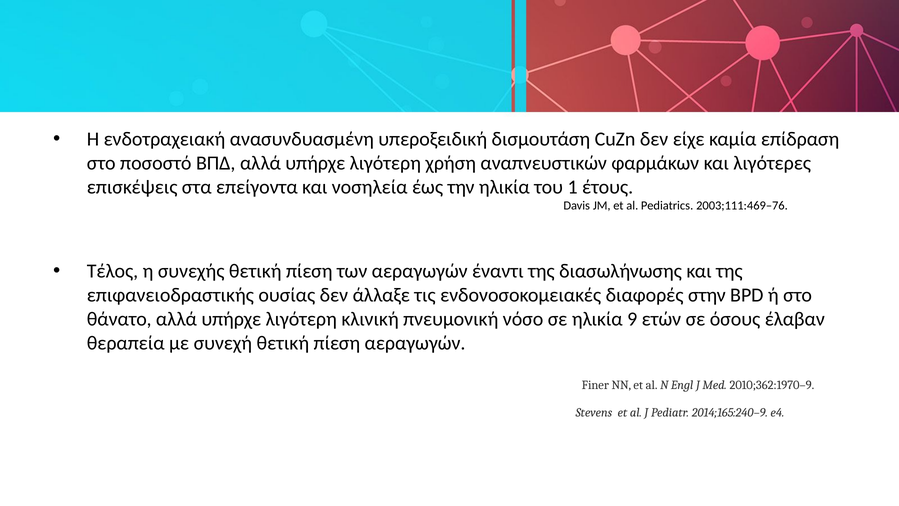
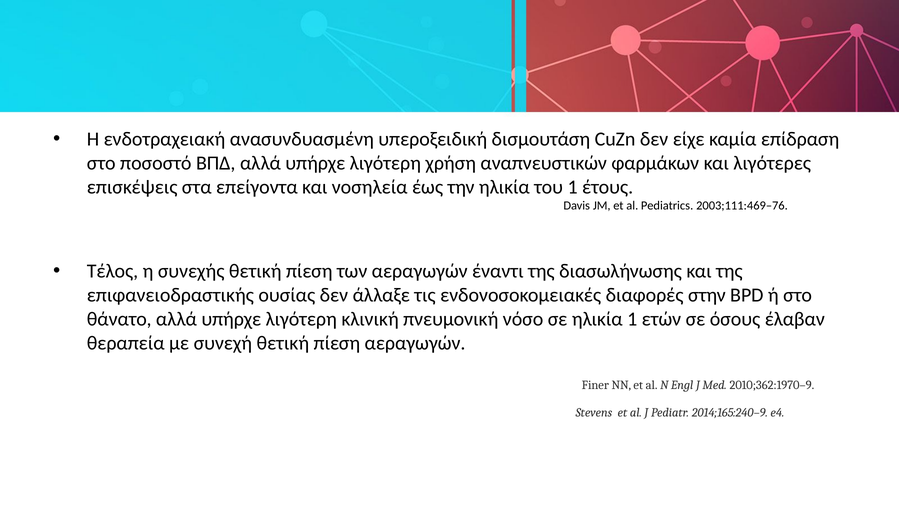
ηλικία 9: 9 -> 1
